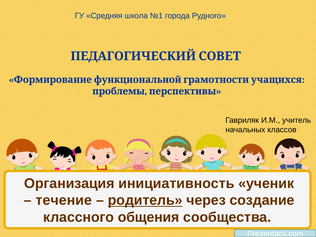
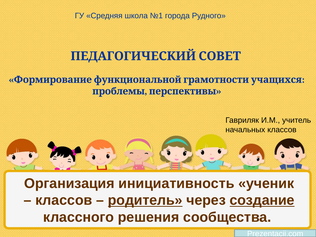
течение at (64, 200): течение -> классов
создание underline: none -> present
общения: общения -> решения
